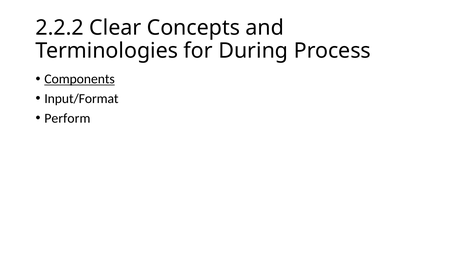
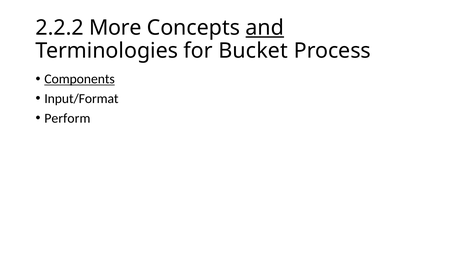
Clear: Clear -> More
and underline: none -> present
During: During -> Bucket
